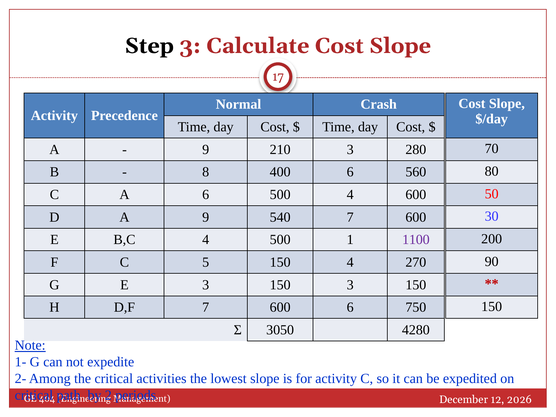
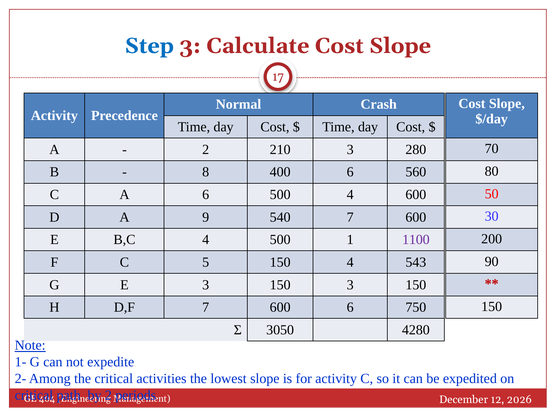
Step colour: black -> blue
9 at (206, 149): 9 -> 2
270: 270 -> 543
